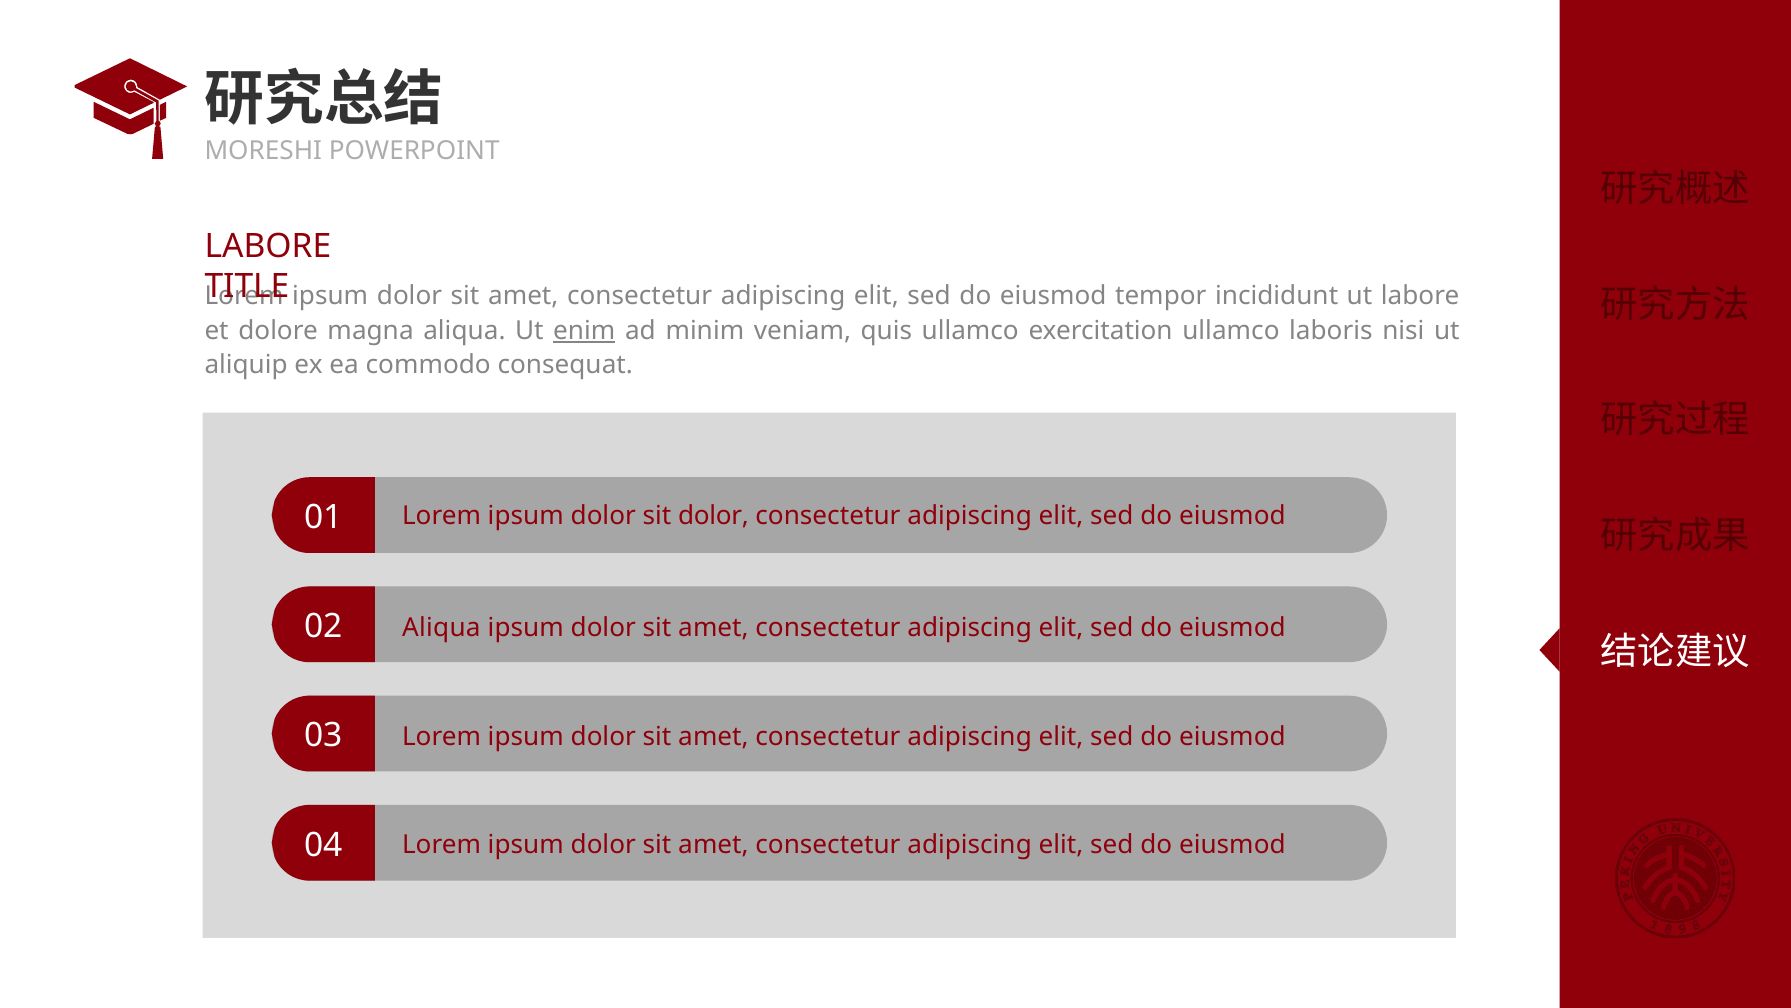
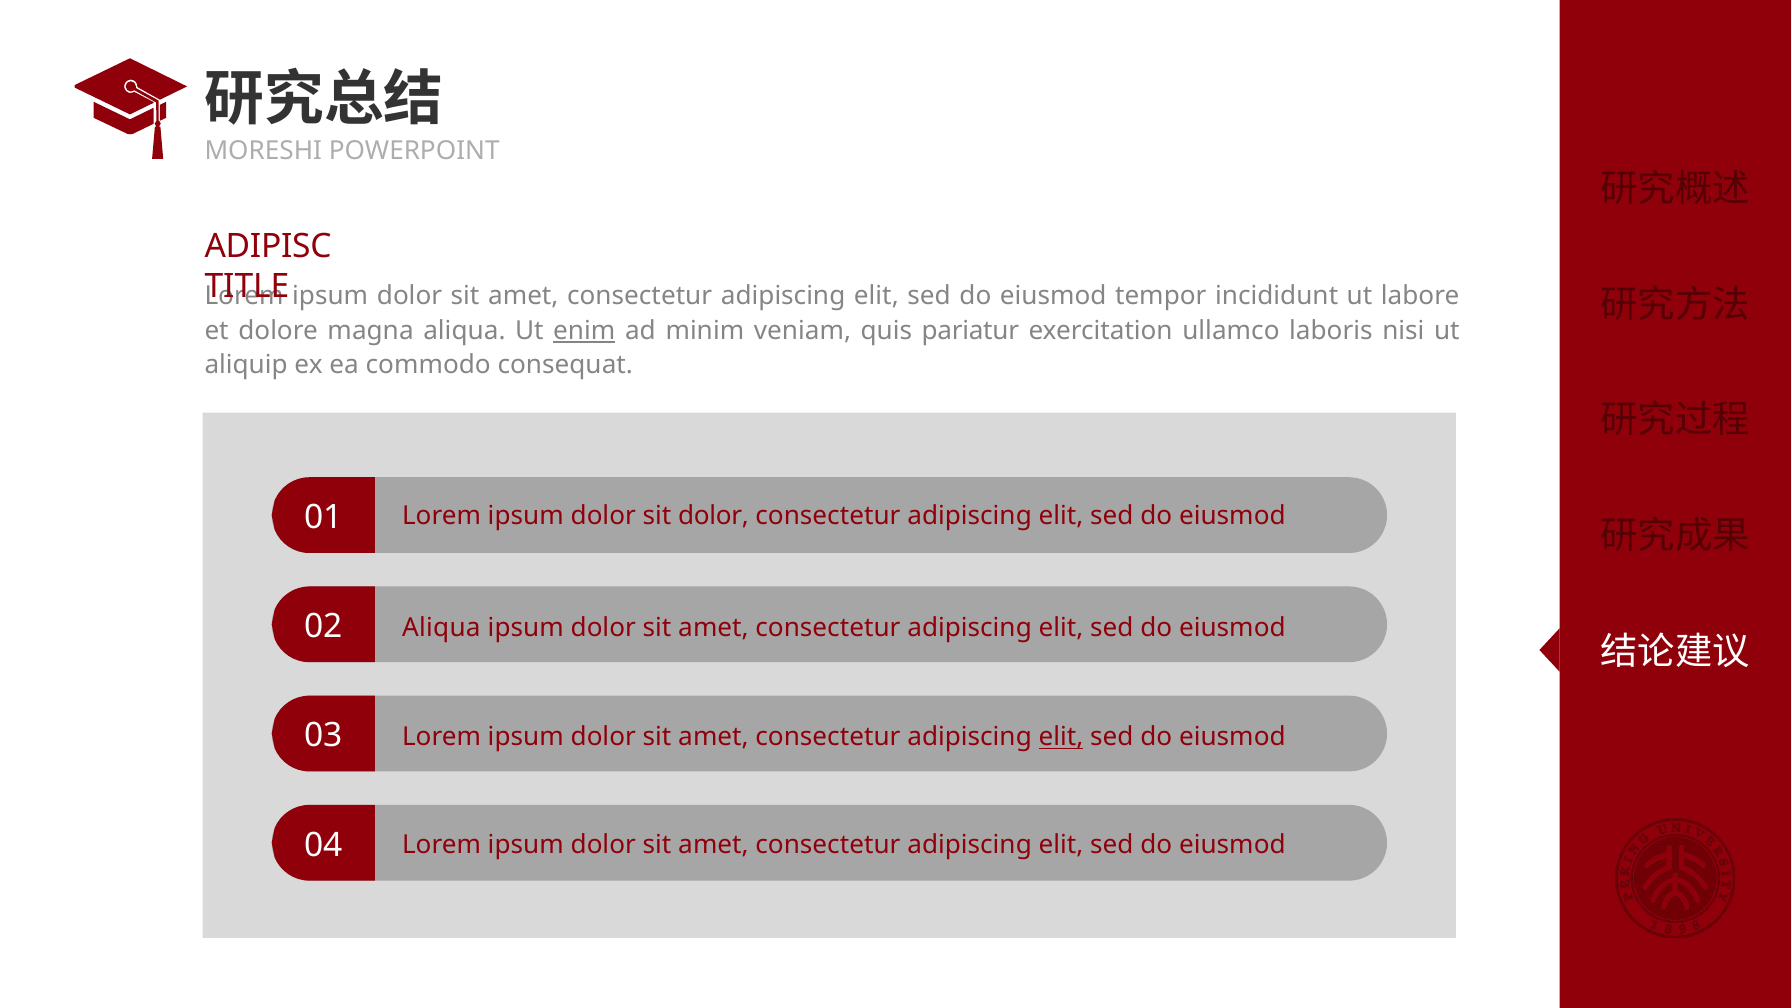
LABORE at (268, 246): LABORE -> ADIPISC
quis ullamco: ullamco -> pariatur
elit at (1061, 737) underline: none -> present
